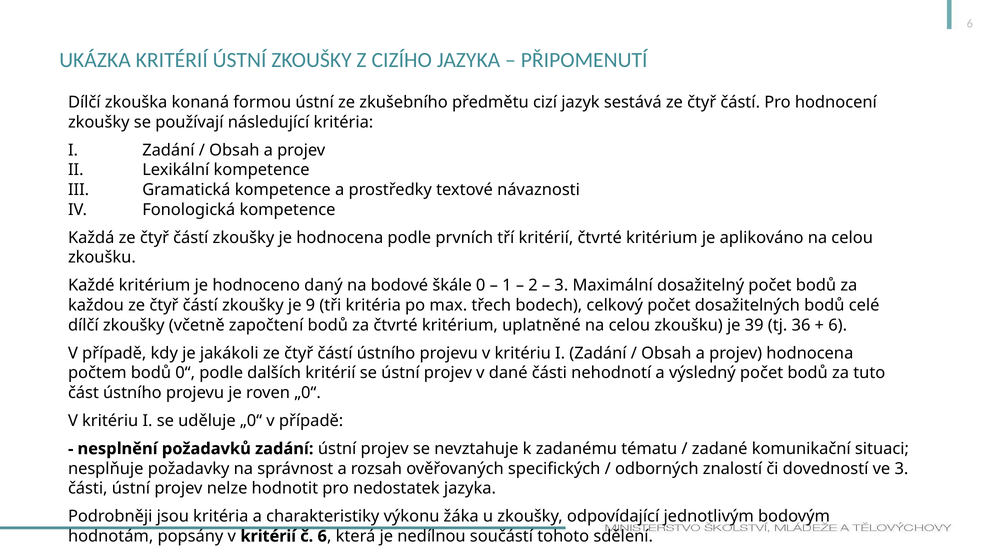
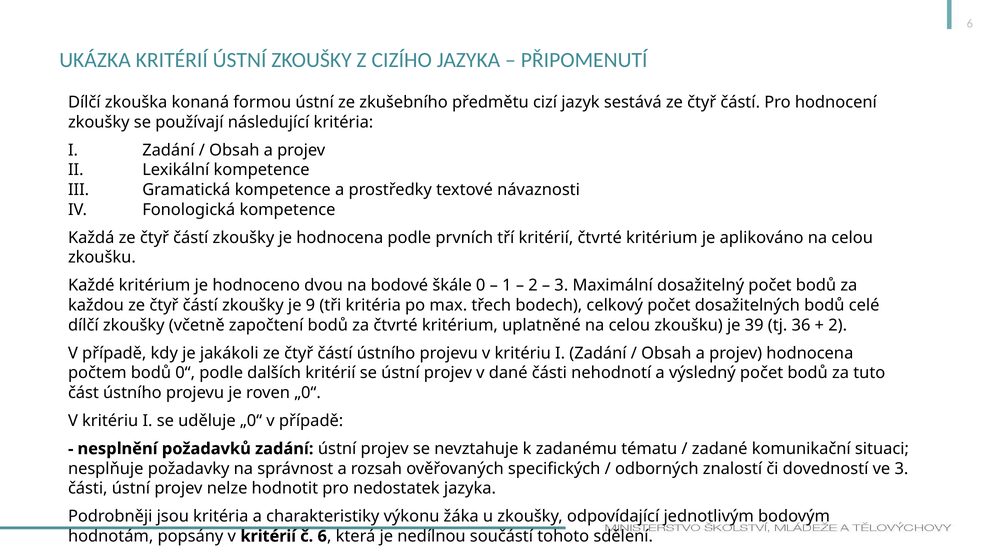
daný: daný -> dvou
6 at (838, 325): 6 -> 2
